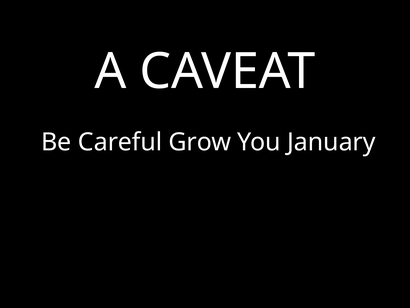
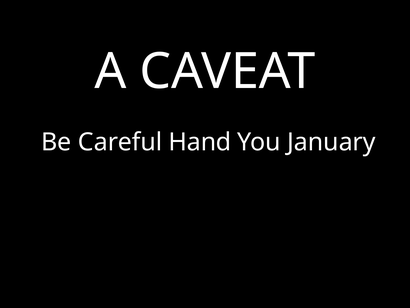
Grow: Grow -> Hand
